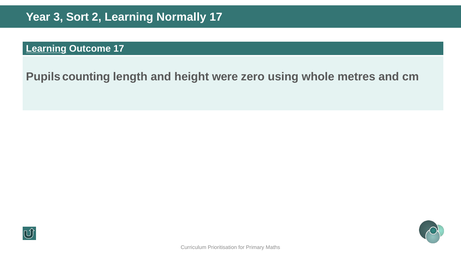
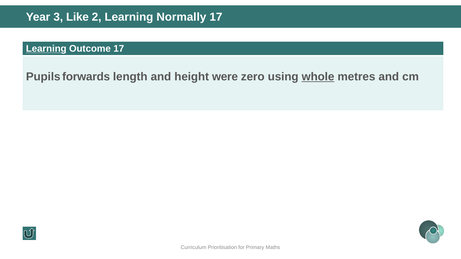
Sort: Sort -> Like
counting: counting -> forwards
whole underline: none -> present
